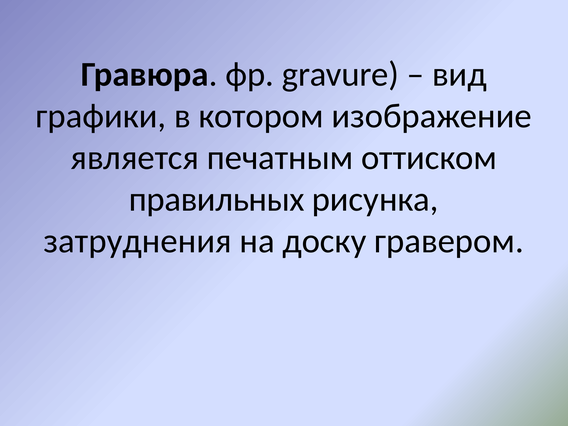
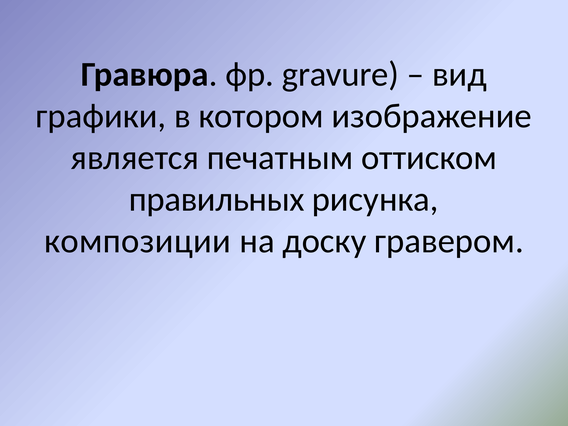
затруднения: затруднения -> композиции
